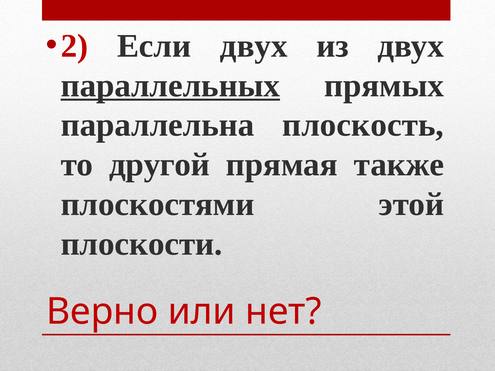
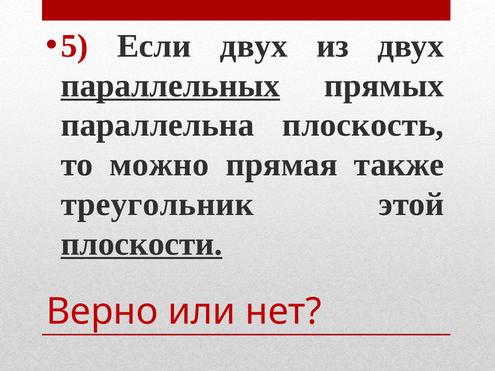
2: 2 -> 5
другой: другой -> можно
плоскостями: плоскостями -> треугольник
плоскости underline: none -> present
